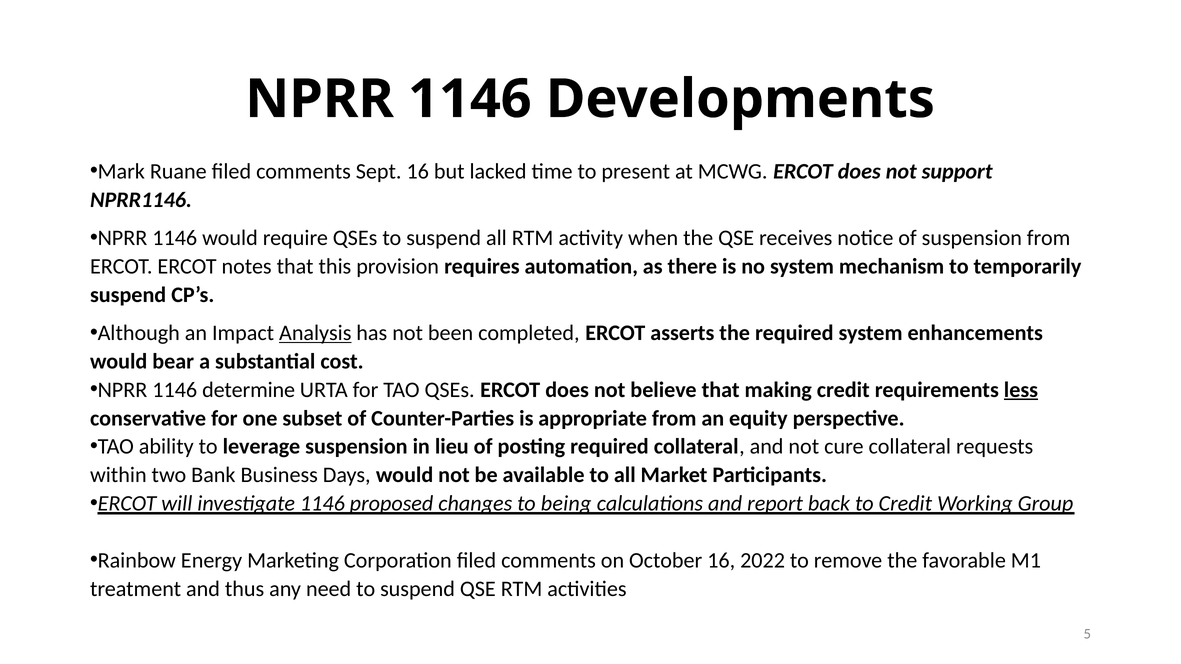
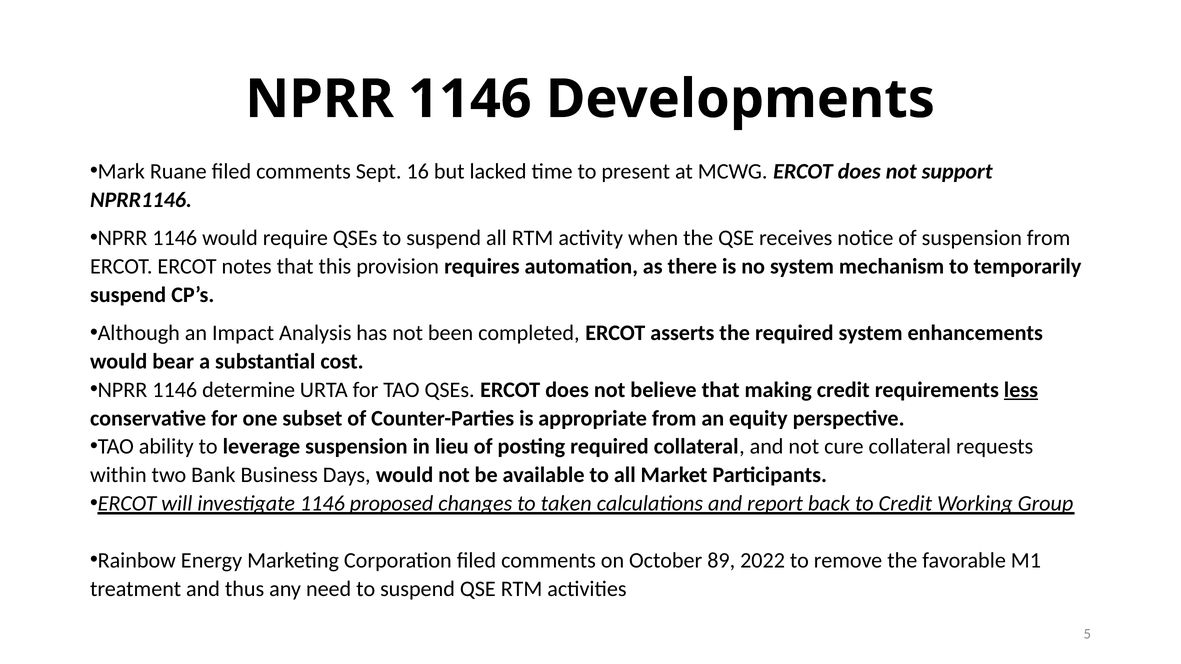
Analysis underline: present -> none
being: being -> taken
October 16: 16 -> 89
